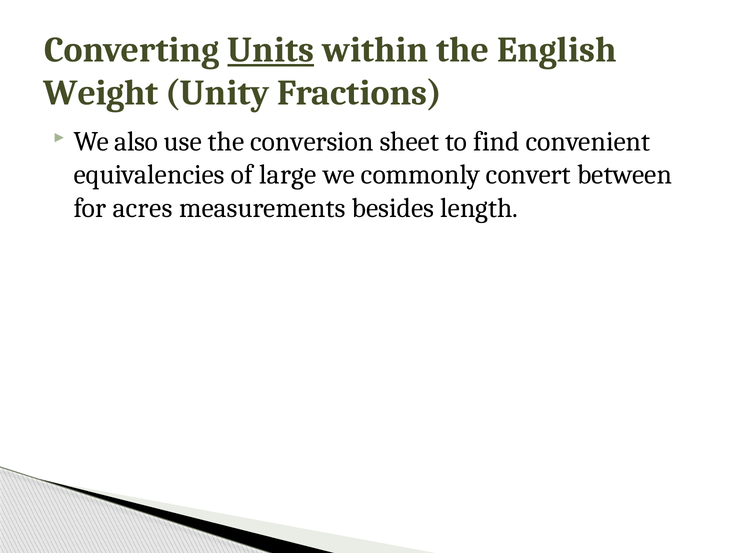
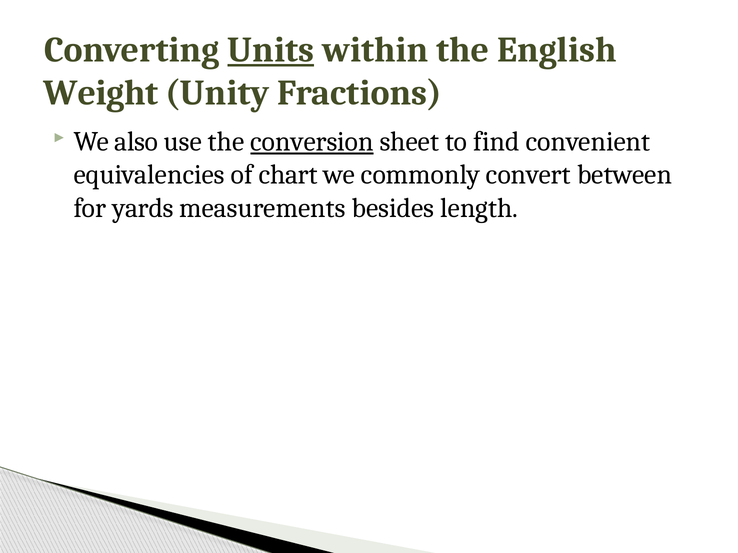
conversion underline: none -> present
large: large -> chart
acres: acres -> yards
